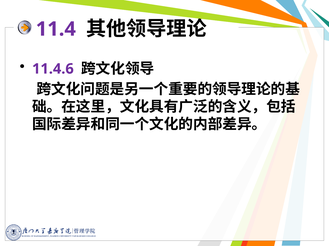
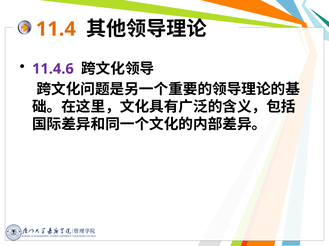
11.4 colour: purple -> orange
